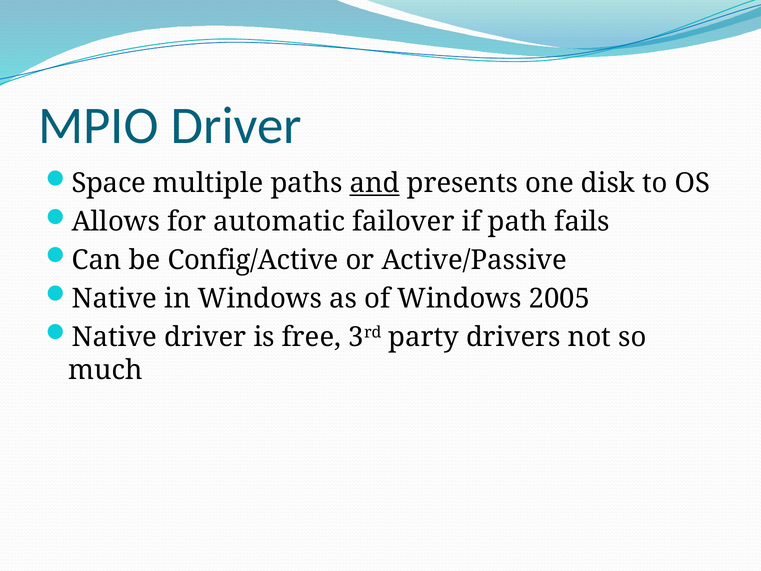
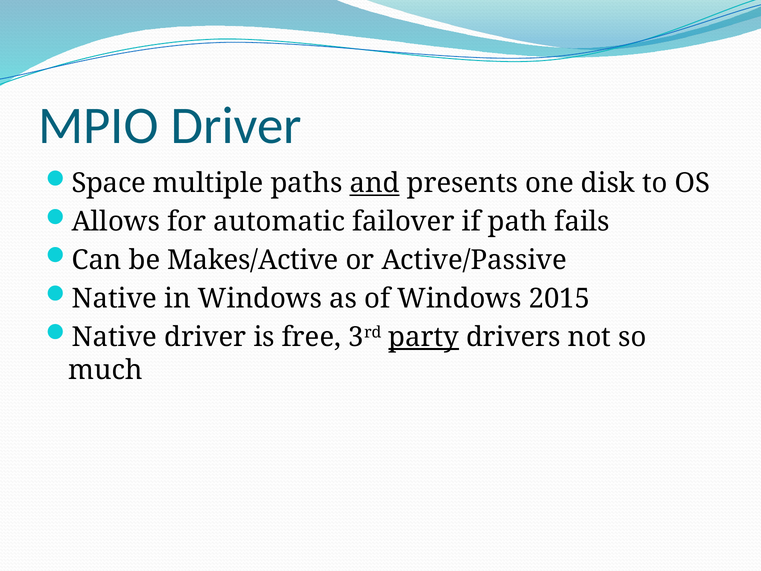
Config/Active: Config/Active -> Makes/Active
2005: 2005 -> 2015
party underline: none -> present
